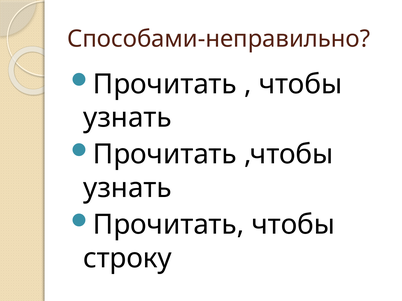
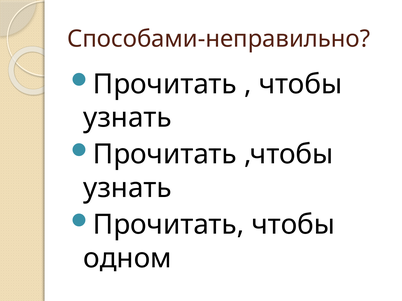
строку: строку -> одном
